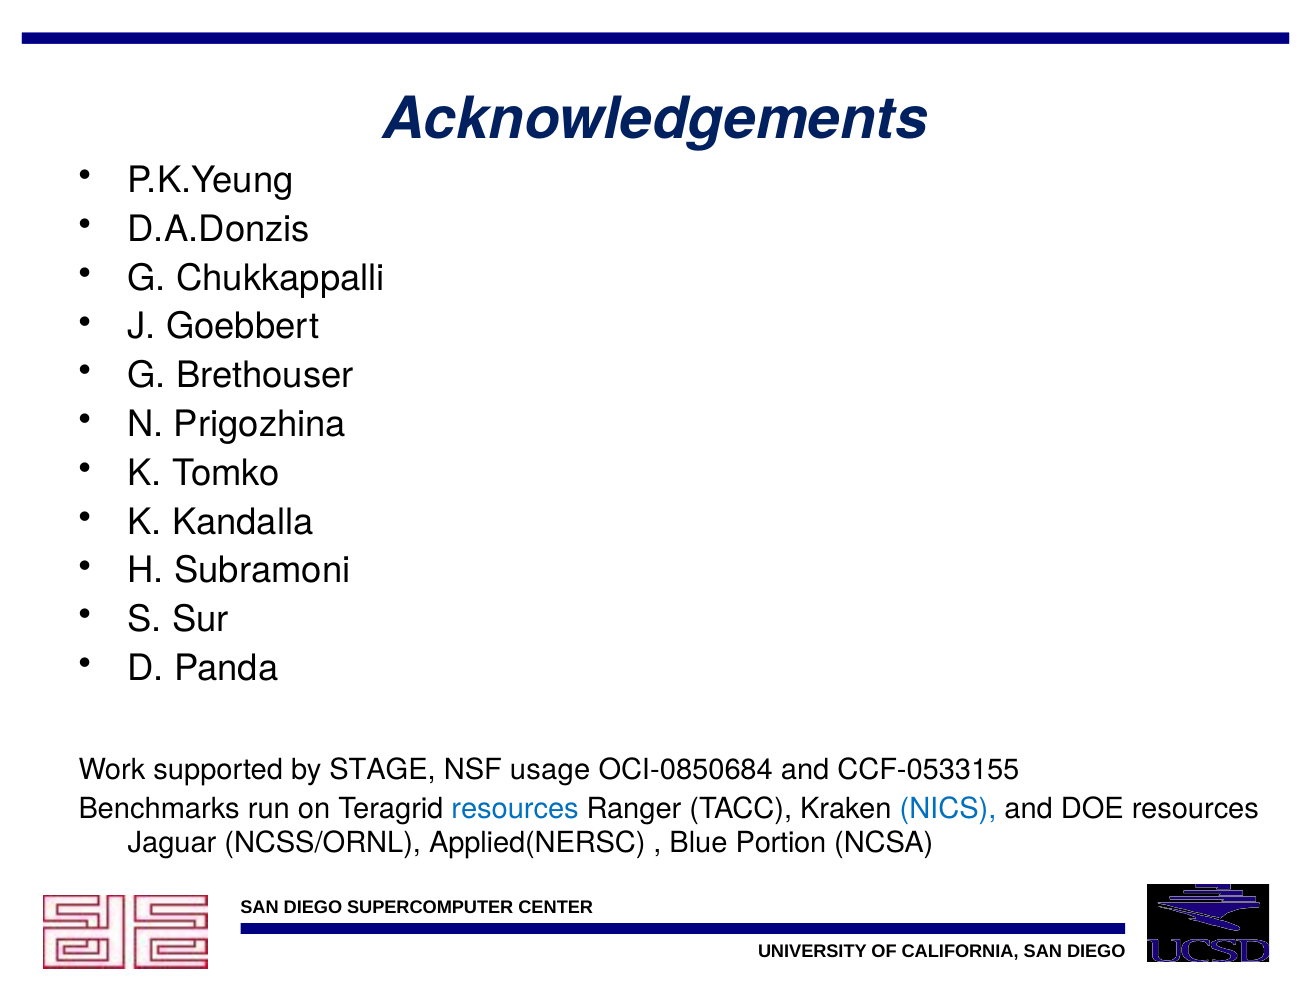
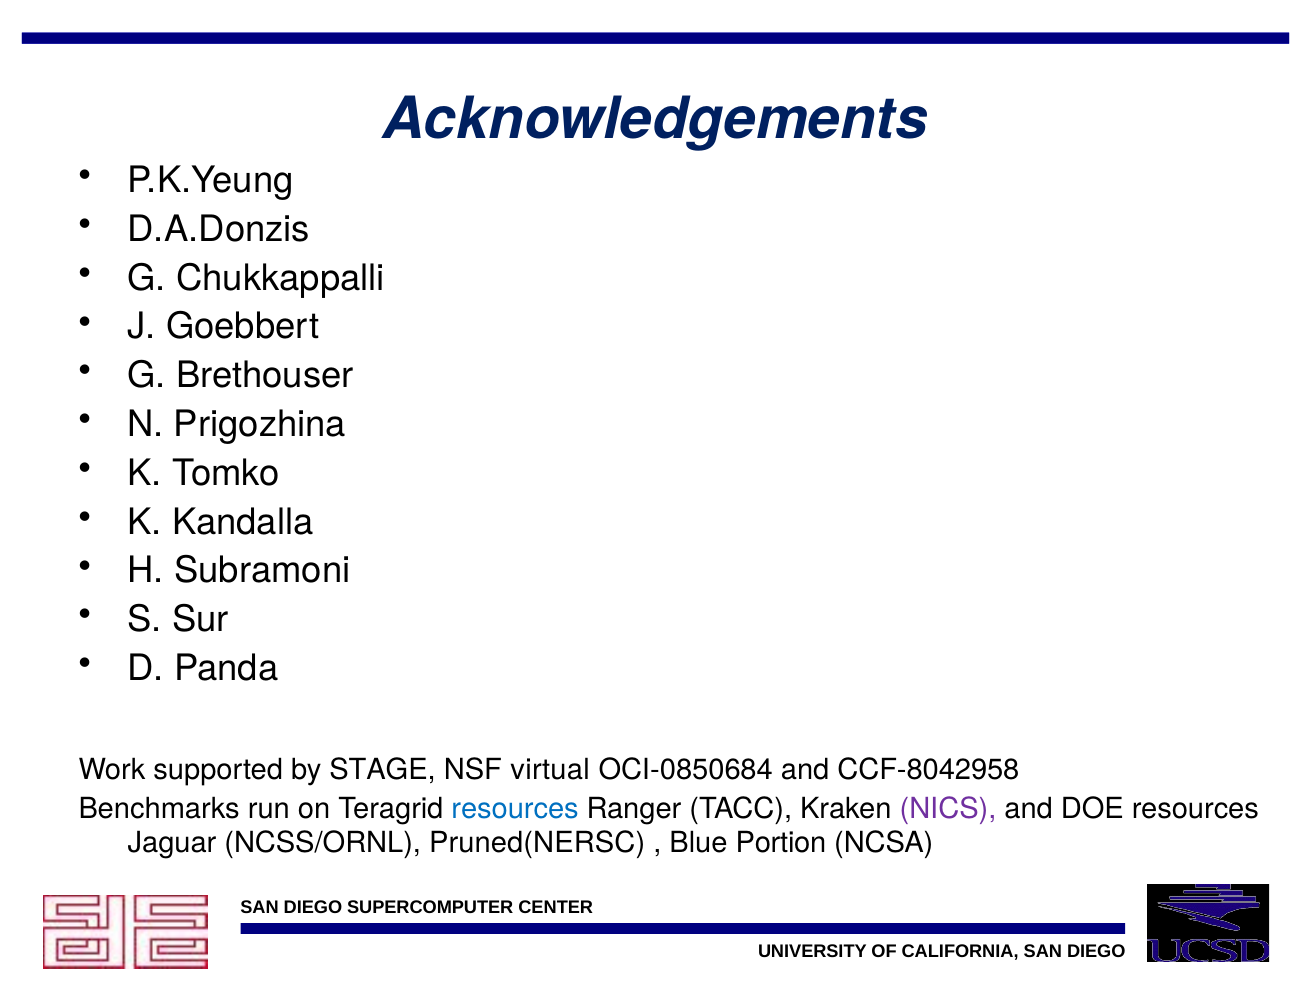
usage: usage -> virtual
CCF-0533155: CCF-0533155 -> CCF-8042958
NICS colour: blue -> purple
Applied(NERSC: Applied(NERSC -> Pruned(NERSC
